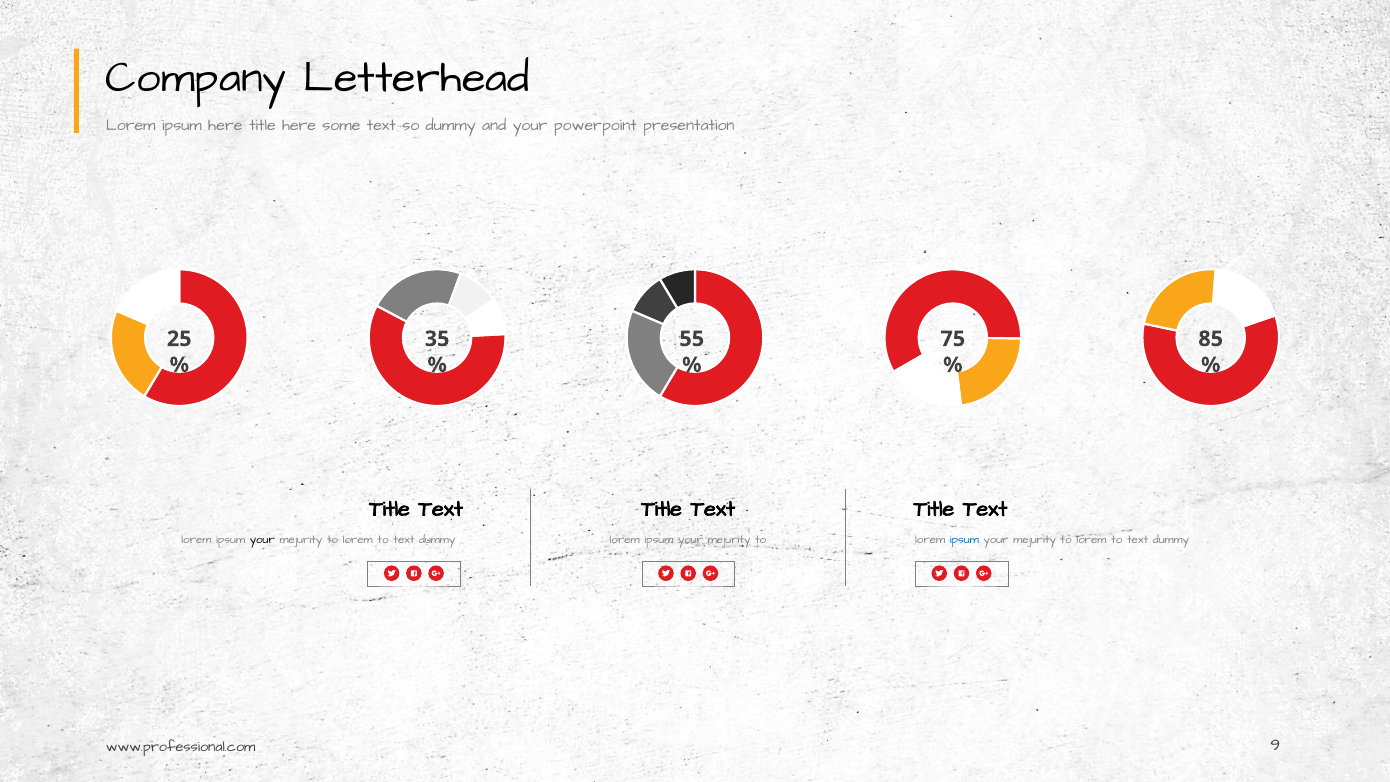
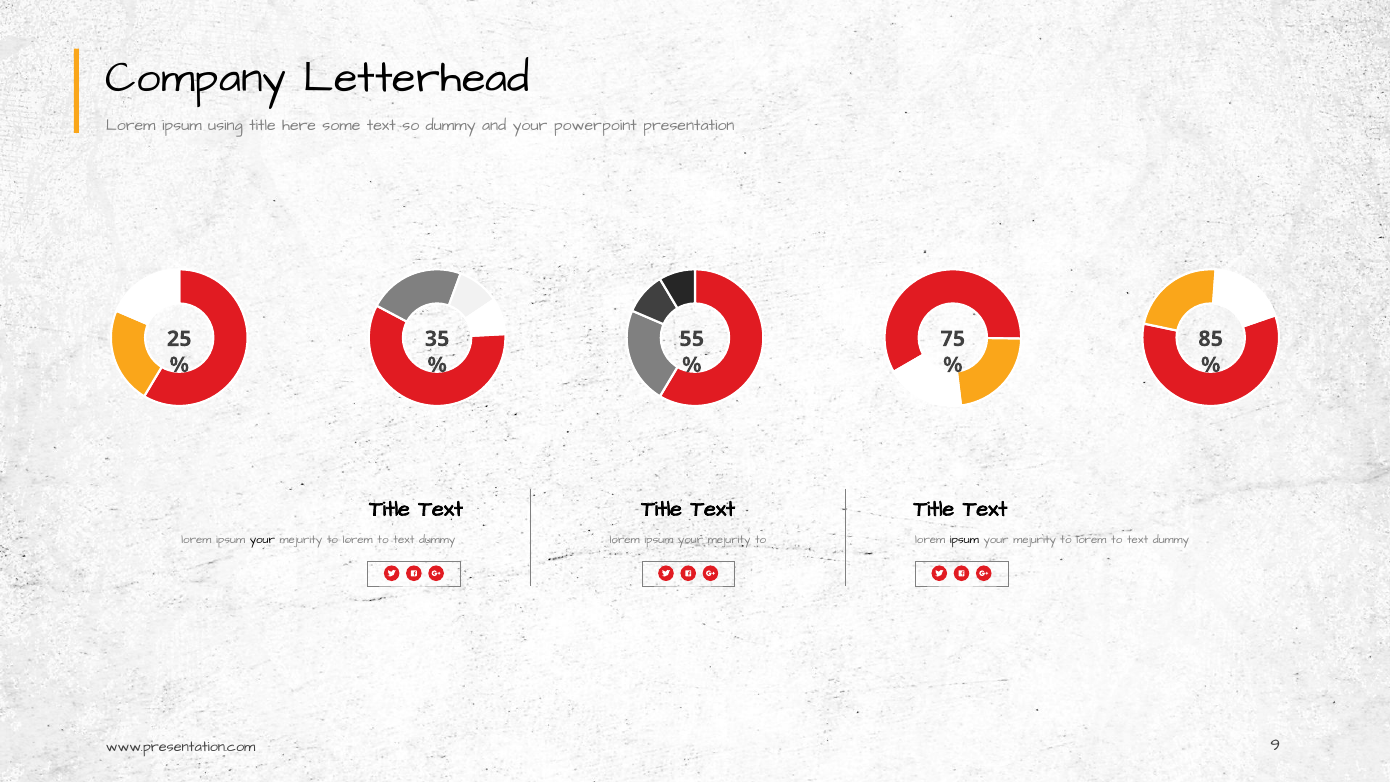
ipsum here: here -> using
ipsum at (964, 539) colour: blue -> black
www.professional.com: www.professional.com -> www.presentation.com
